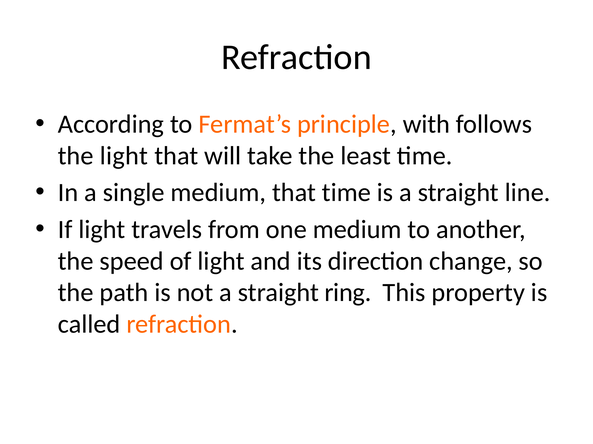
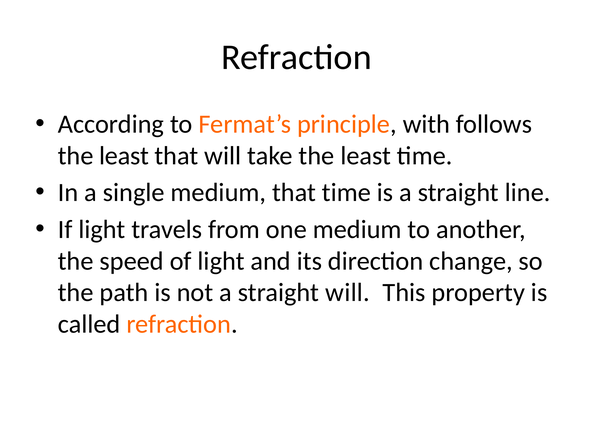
light at (124, 156): light -> least
straight ring: ring -> will
